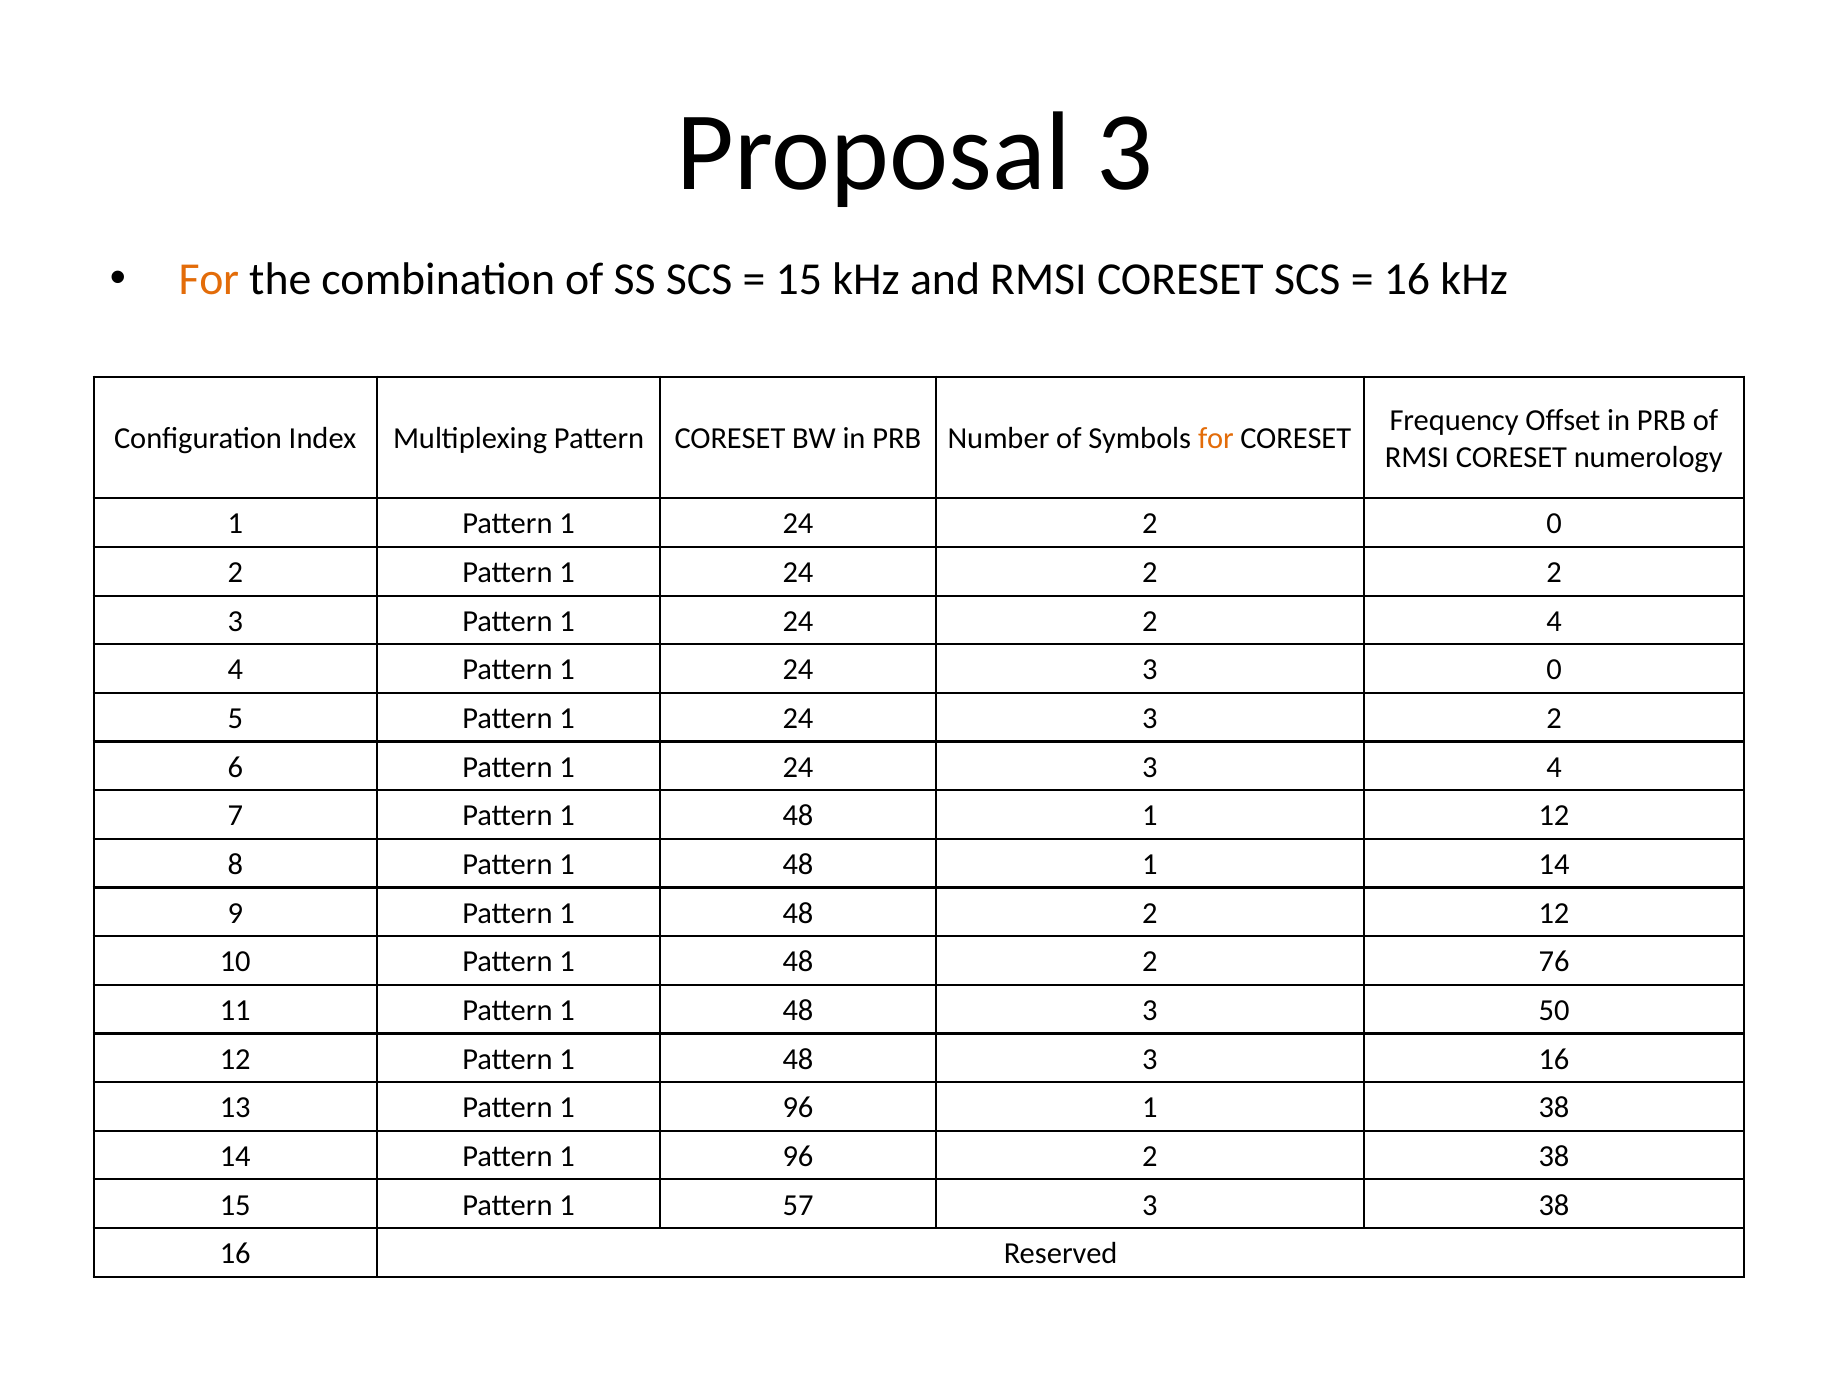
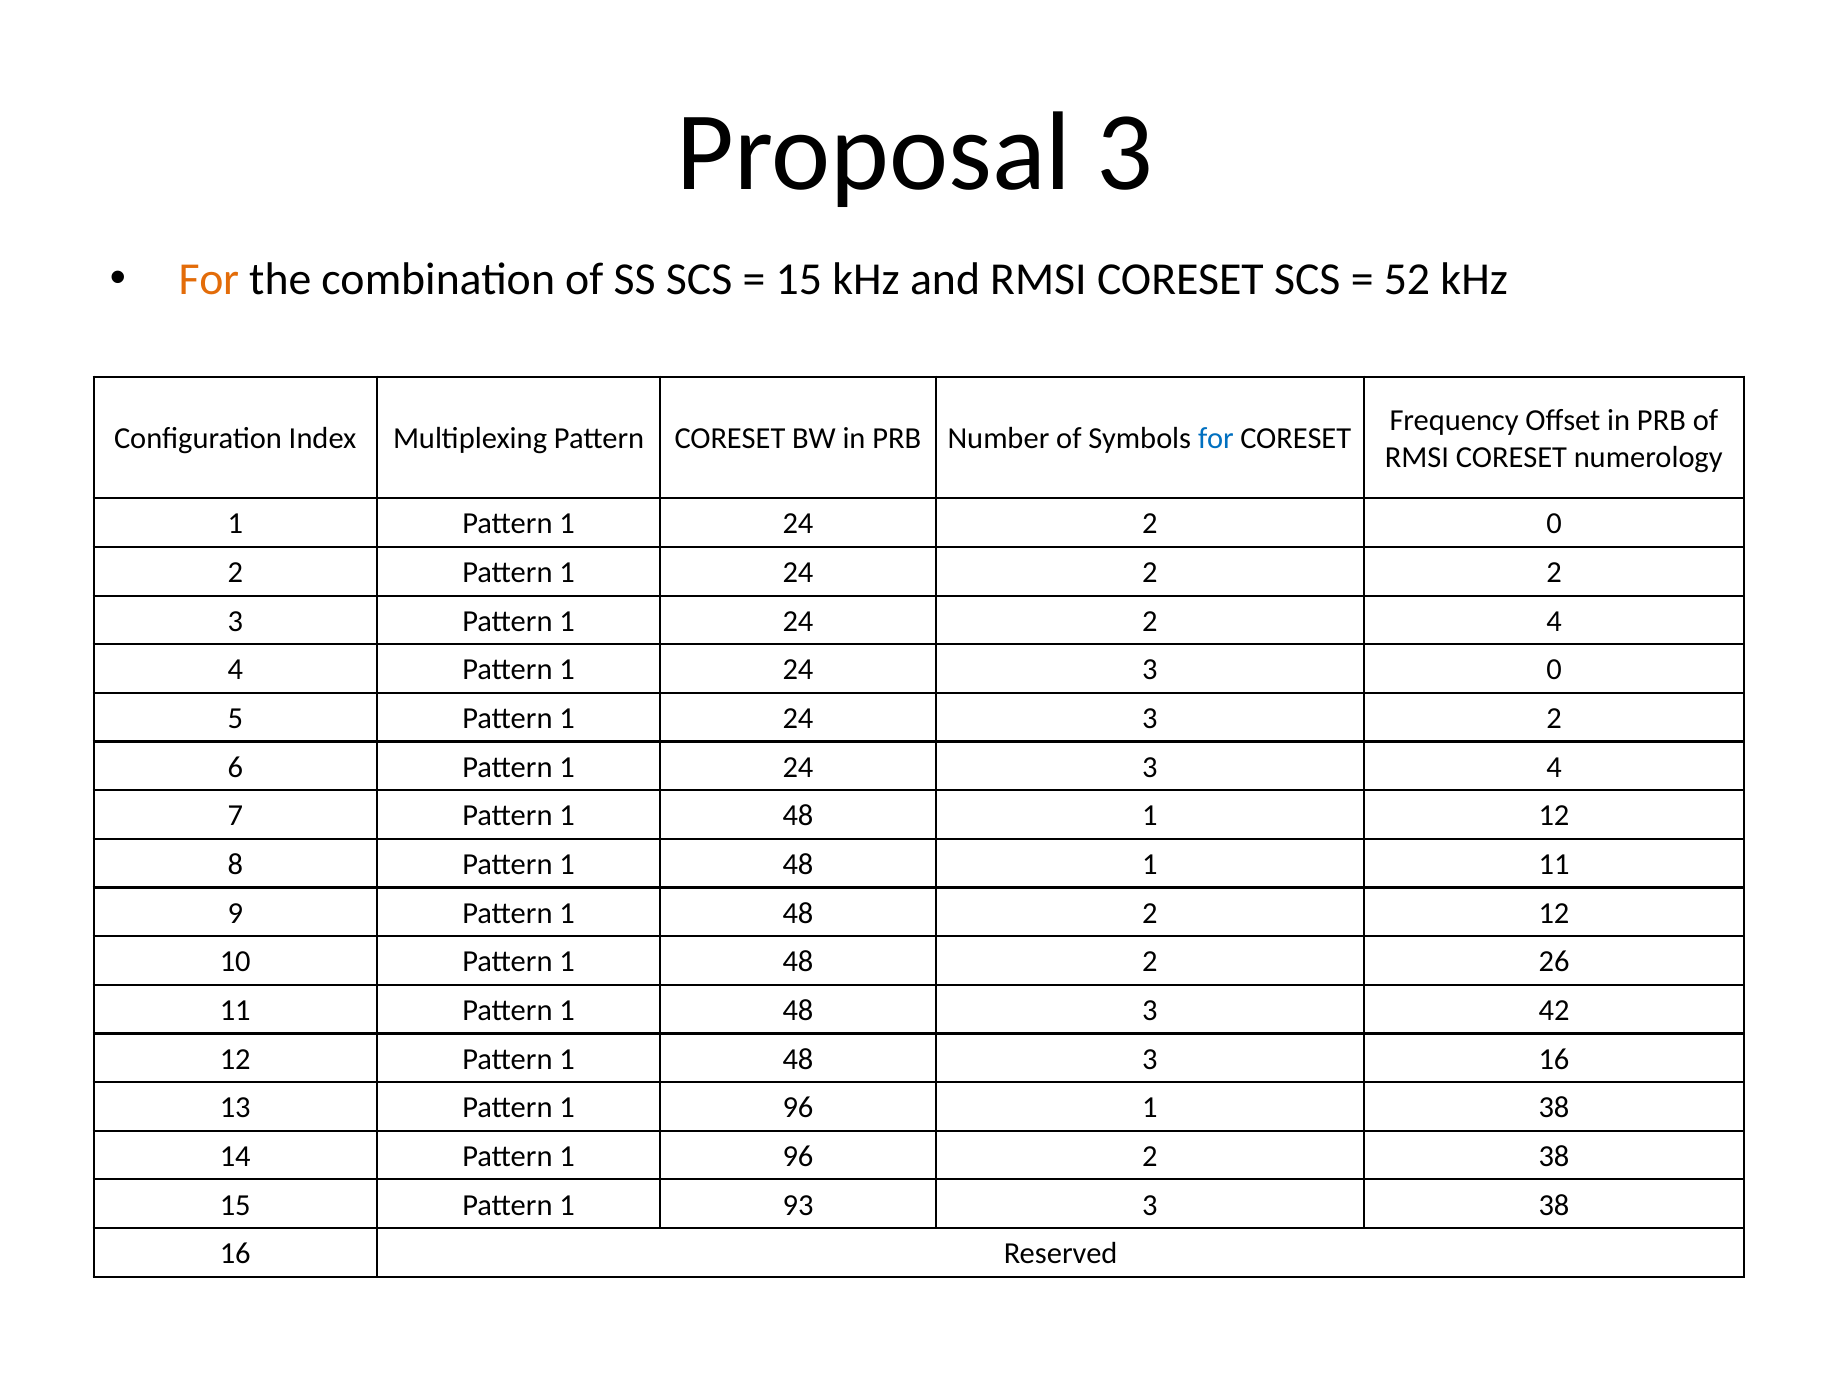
16 at (1407, 279): 16 -> 52
for at (1216, 439) colour: orange -> blue
1 14: 14 -> 11
76: 76 -> 26
50: 50 -> 42
57: 57 -> 93
